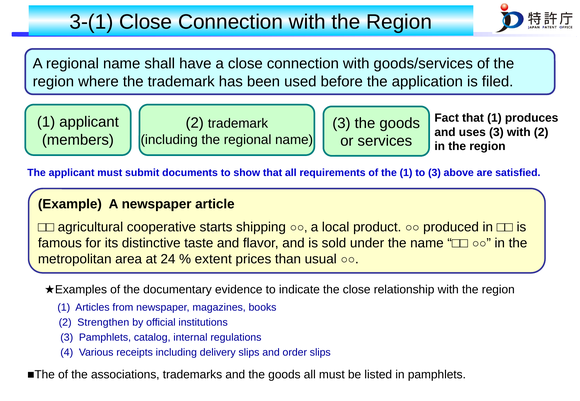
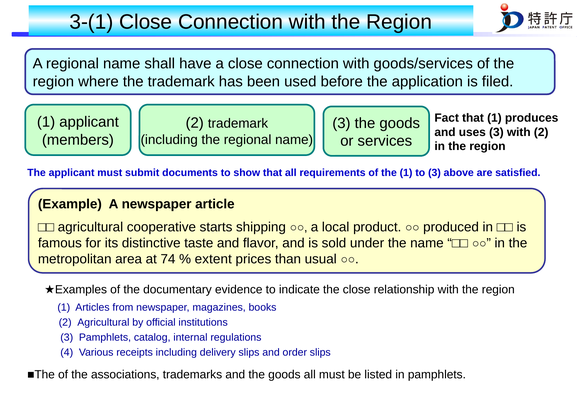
24: 24 -> 74
2 Strengthen: Strengthen -> Agricultural
